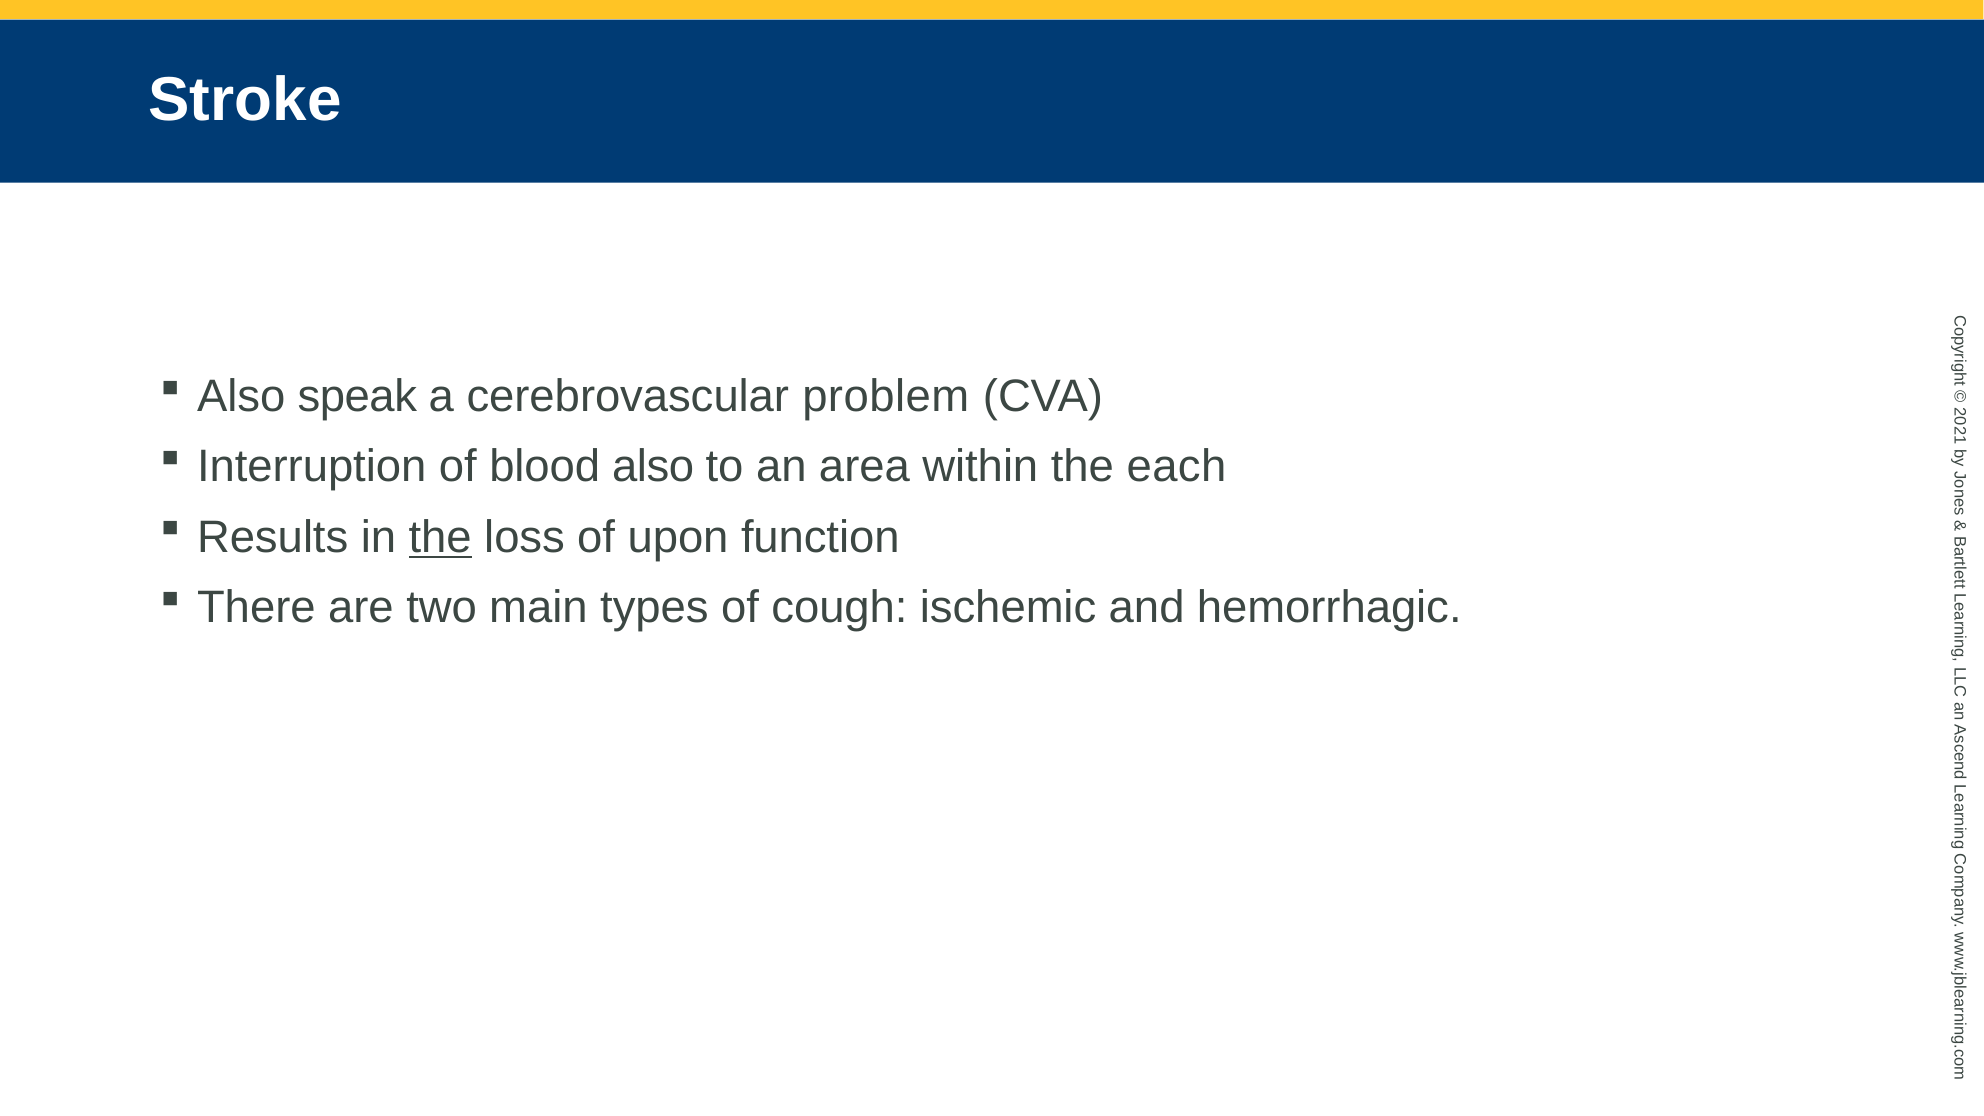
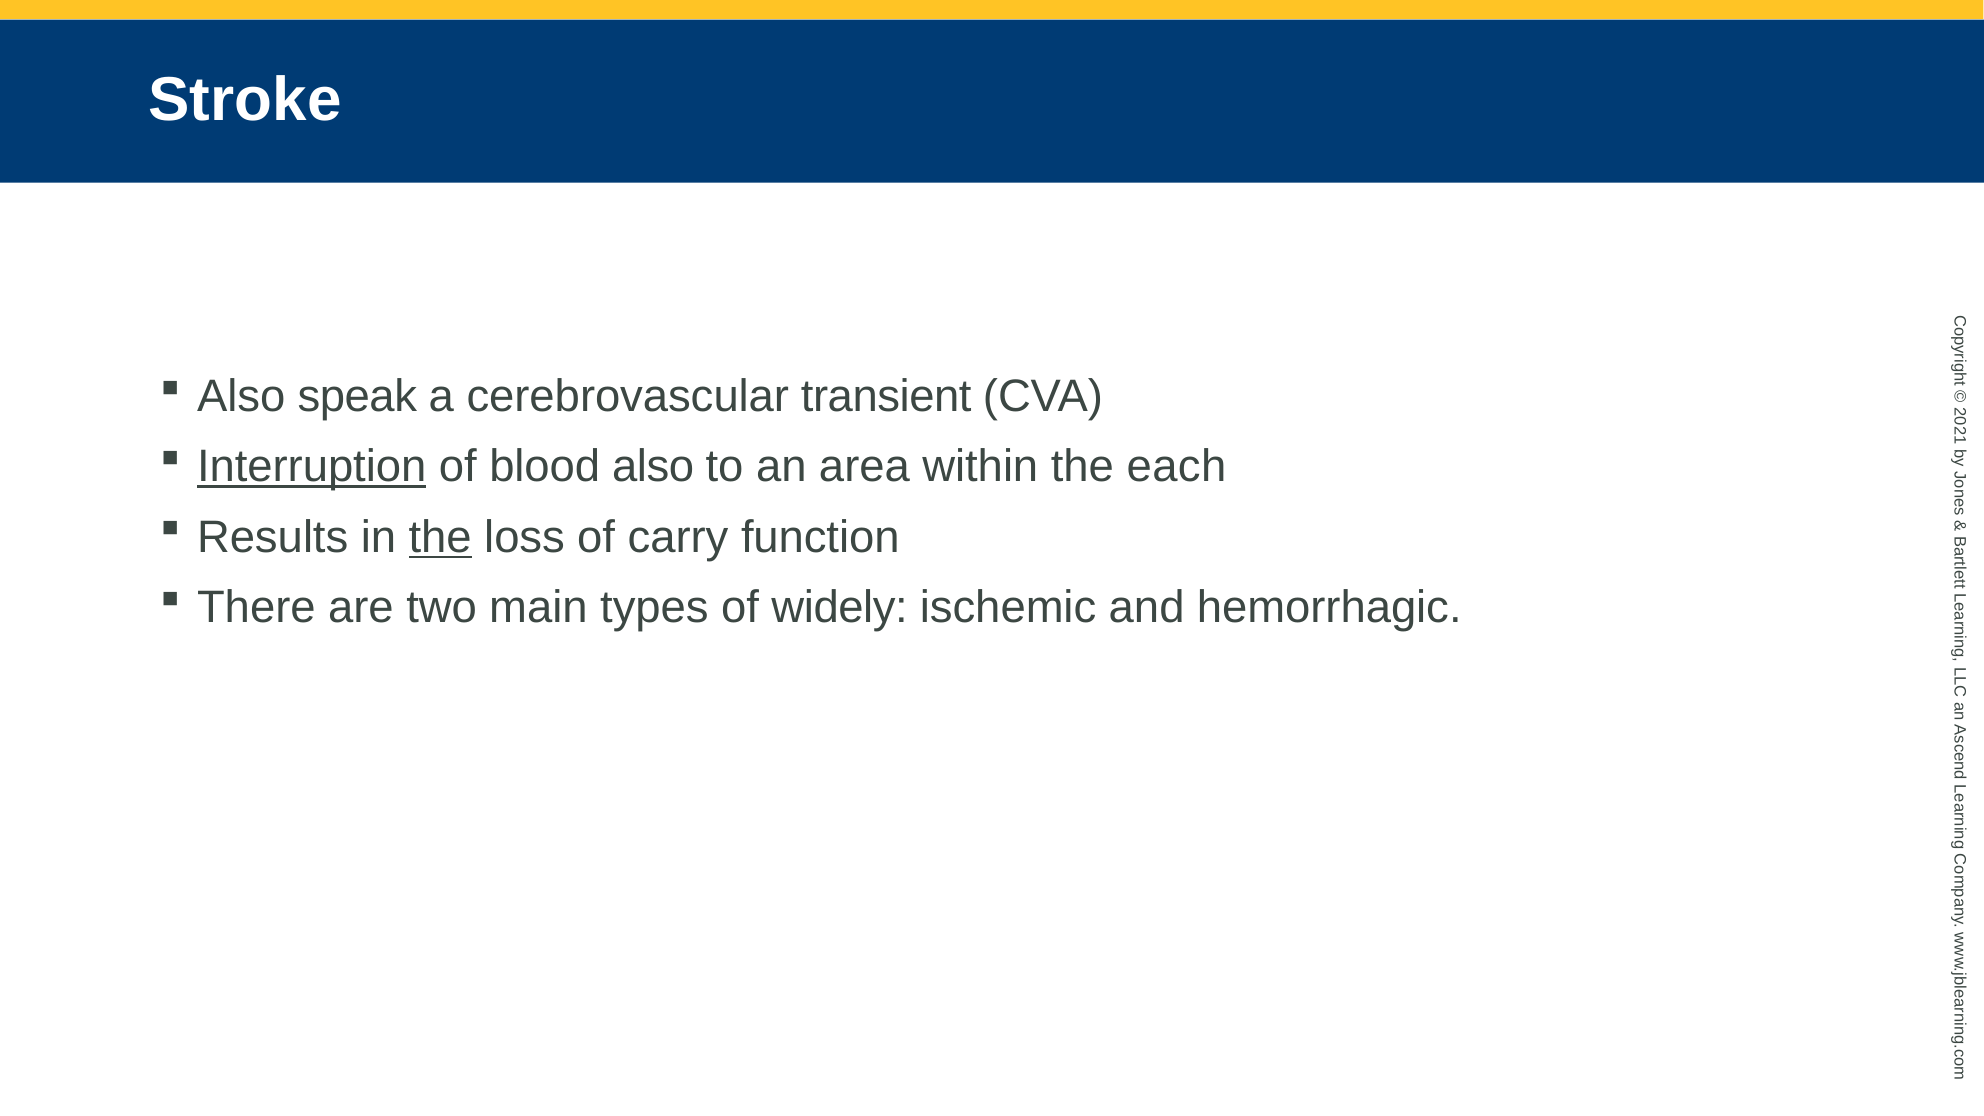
problem: problem -> transient
Interruption underline: none -> present
upon: upon -> carry
cough: cough -> widely
